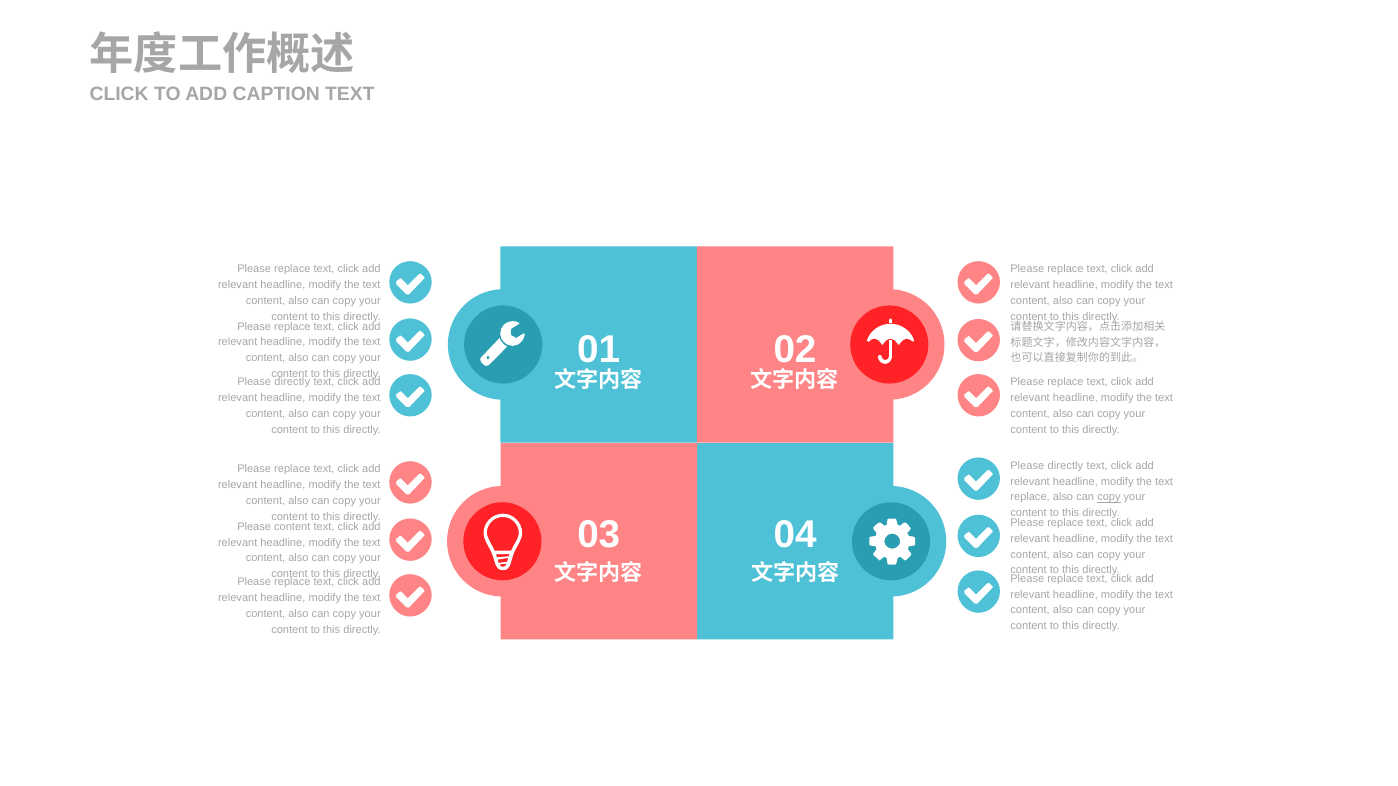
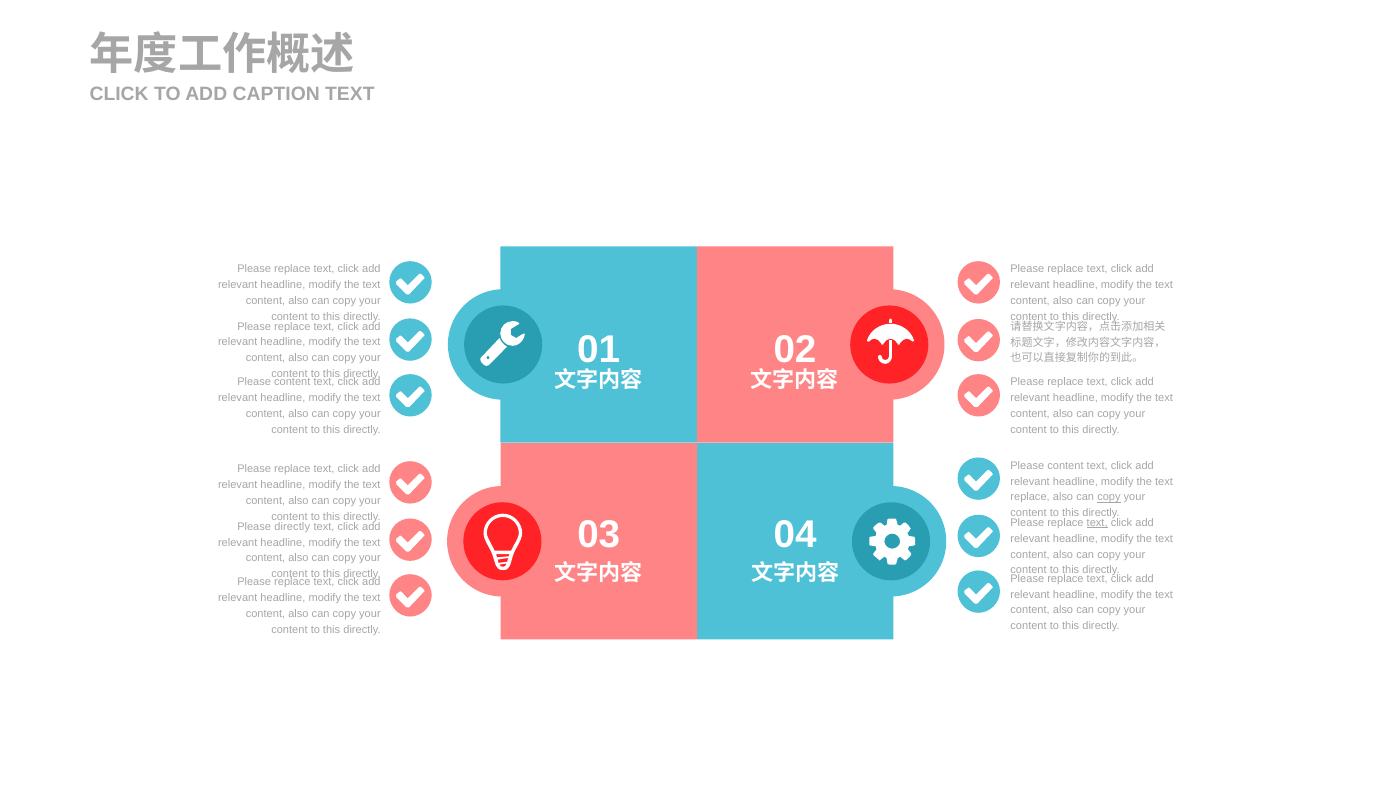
directly at (292, 382): directly -> content
directly at (1065, 466): directly -> content
text at (1097, 523) underline: none -> present
Please content: content -> directly
